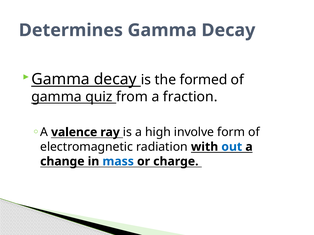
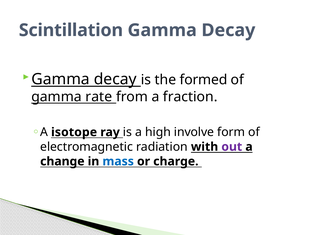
Determines: Determines -> Scintillation
quiz: quiz -> rate
valence: valence -> isotope
out colour: blue -> purple
